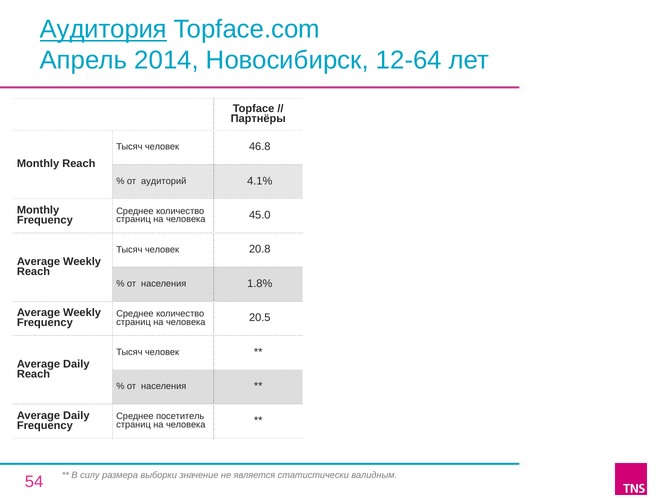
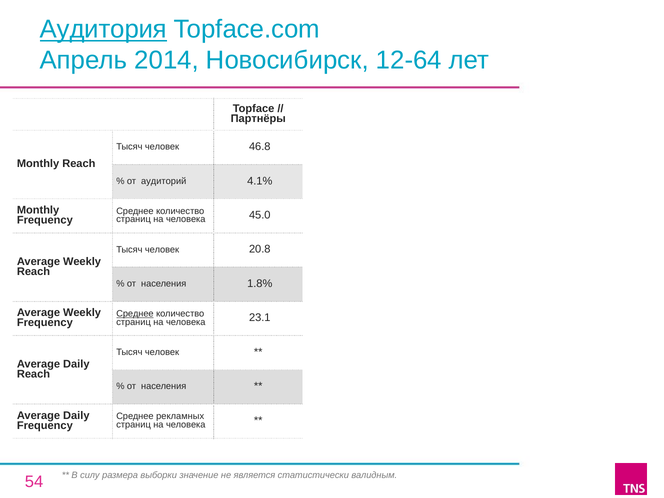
Среднее at (135, 314) underline: none -> present
20.5: 20.5 -> 23.1
посетитель: посетитель -> рекламных
